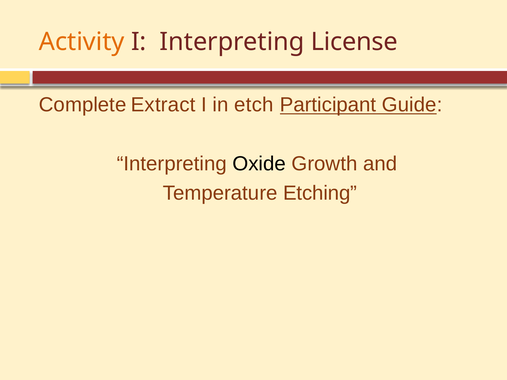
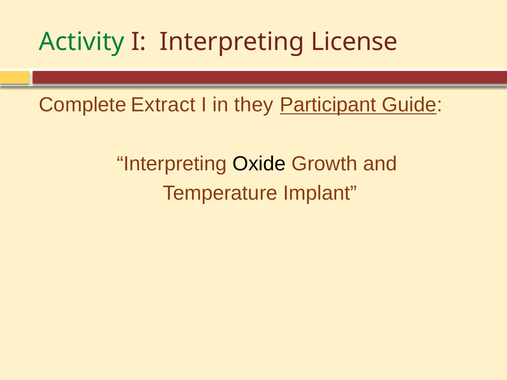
Activity colour: orange -> green
etch: etch -> they
Etching: Etching -> Implant
